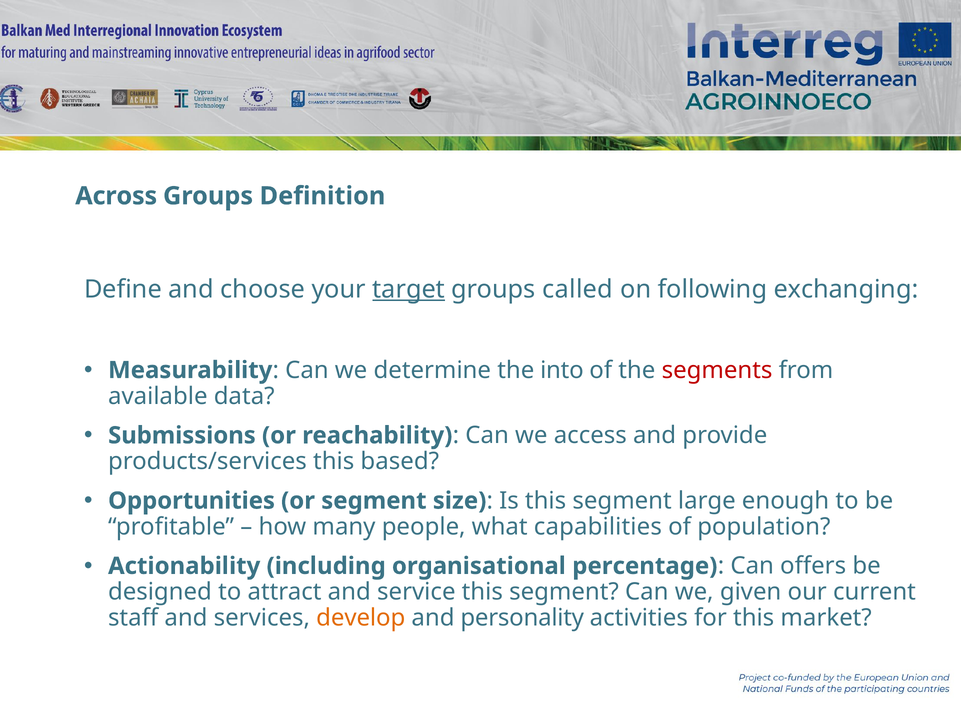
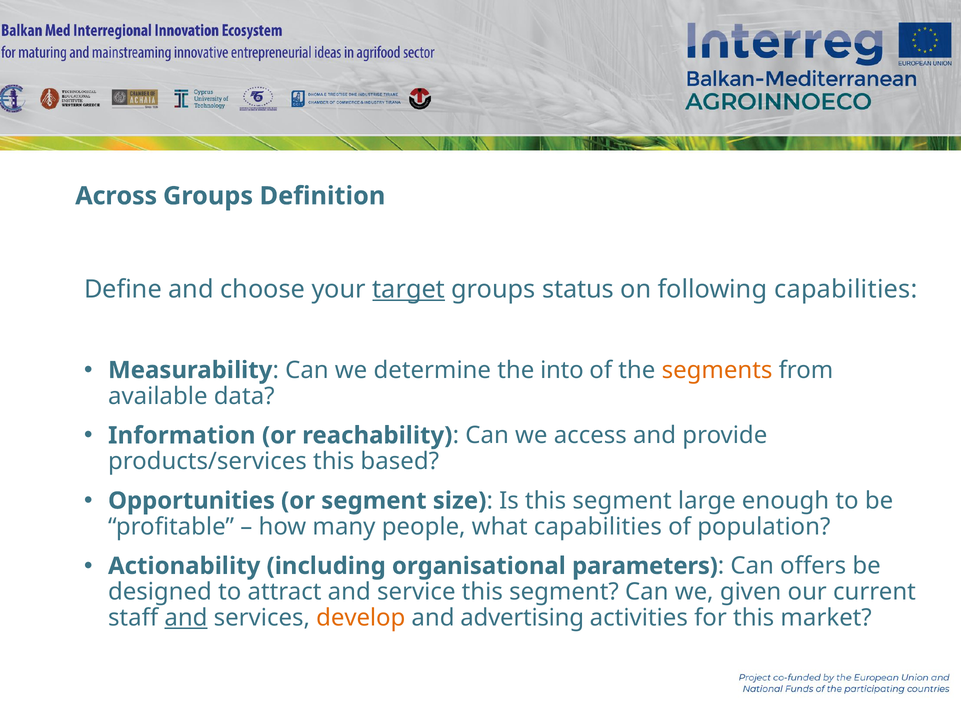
called: called -> status
following exchanging: exchanging -> capabilities
segments colour: red -> orange
Submissions: Submissions -> Information
percentage: percentage -> parameters
and at (186, 618) underline: none -> present
personality: personality -> advertising
